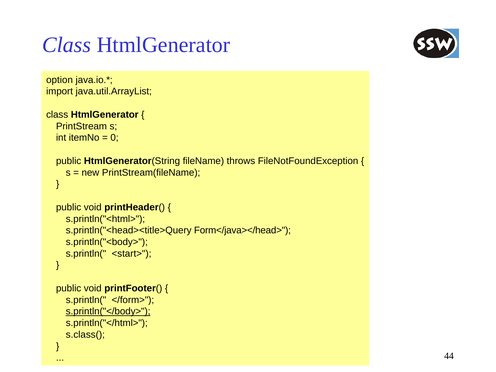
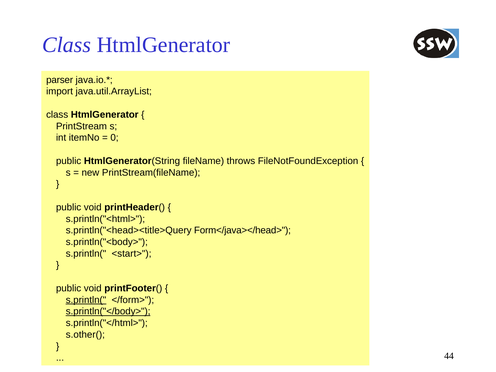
option: option -> parser
s.println( at (86, 300) underline: none -> present
s.class(: s.class( -> s.other(
